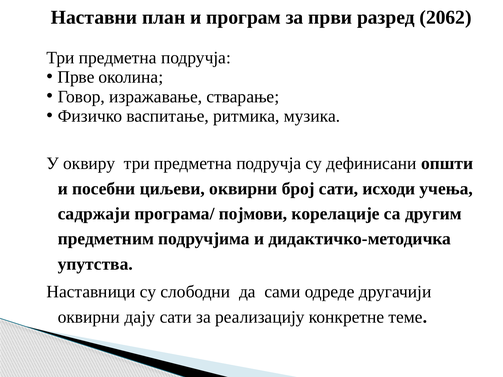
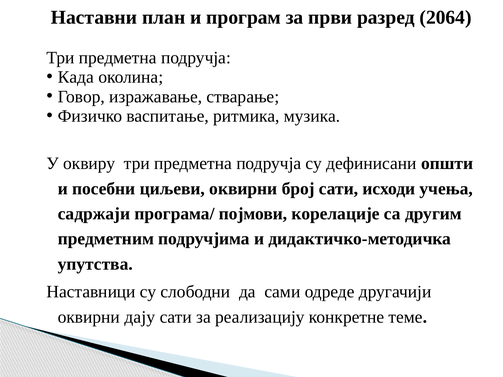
2062: 2062 -> 2064
Прве: Прве -> Када
